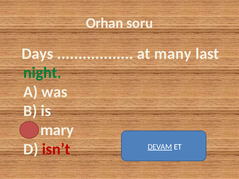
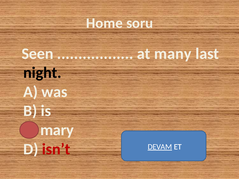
Orhan: Orhan -> Home
Days: Days -> Seen
night colour: green -> black
